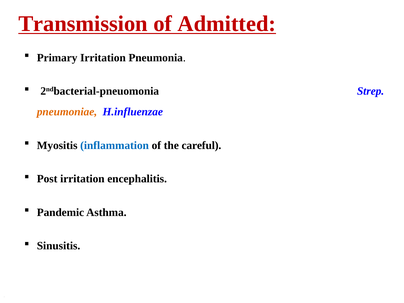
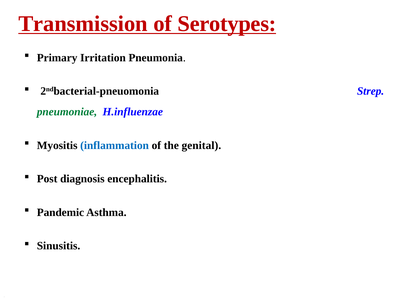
Admitted: Admitted -> Serotypes
pneumoniae colour: orange -> green
careful: careful -> genital
Post irritation: irritation -> diagnosis
